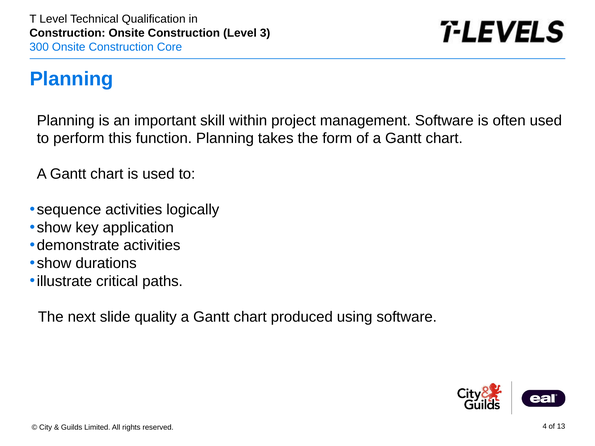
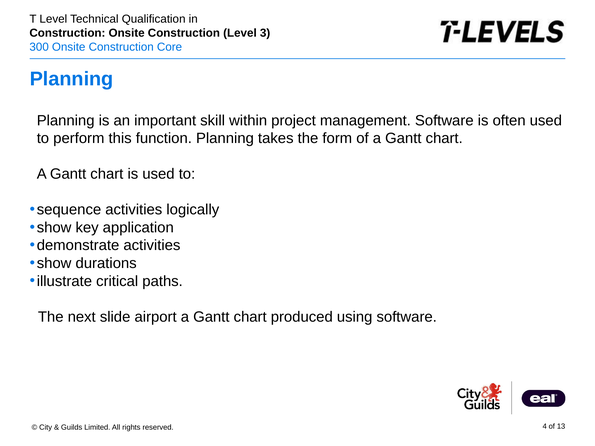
quality: quality -> airport
